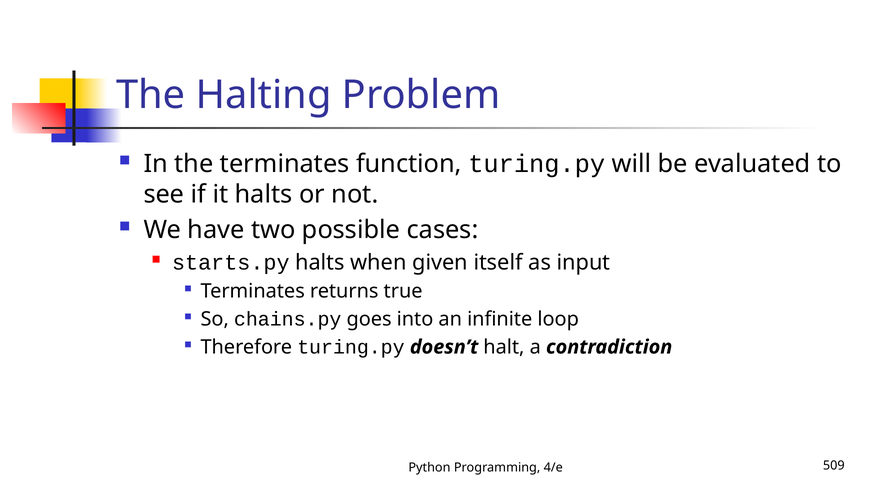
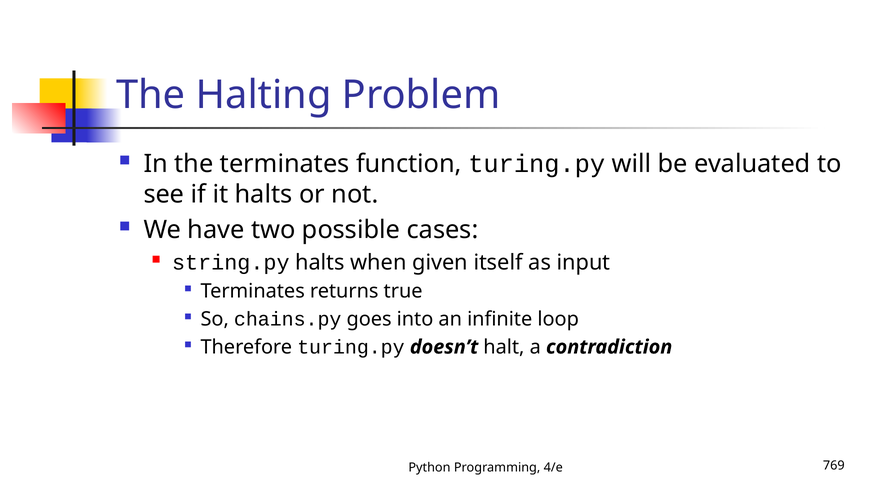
starts.py: starts.py -> string.py
509: 509 -> 769
